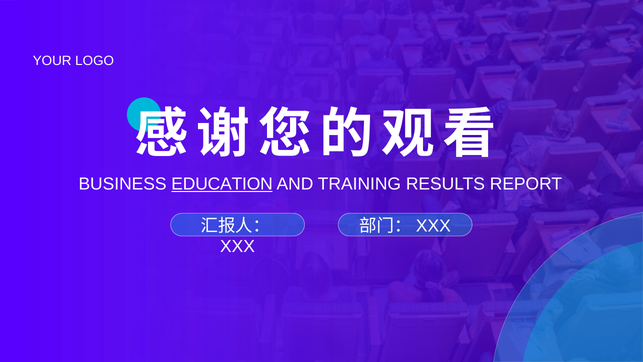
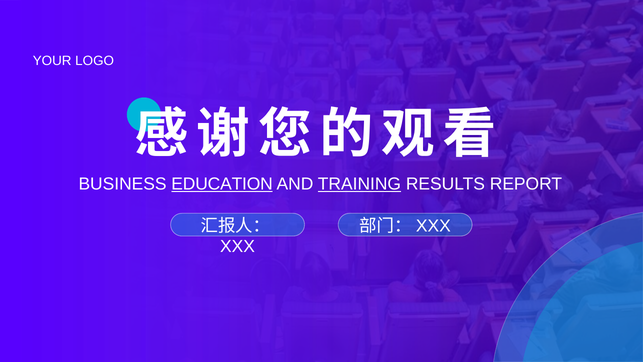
TRAINING underline: none -> present
